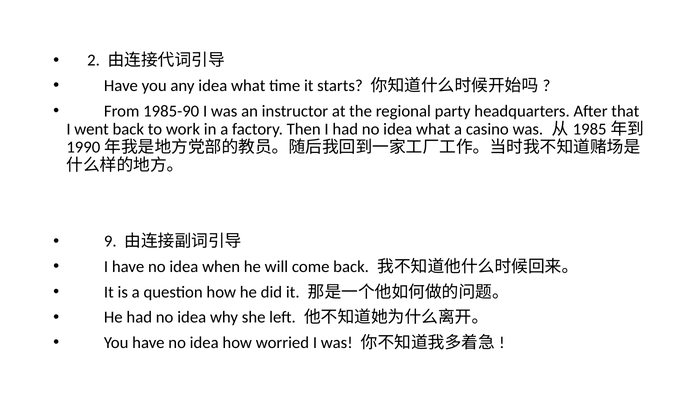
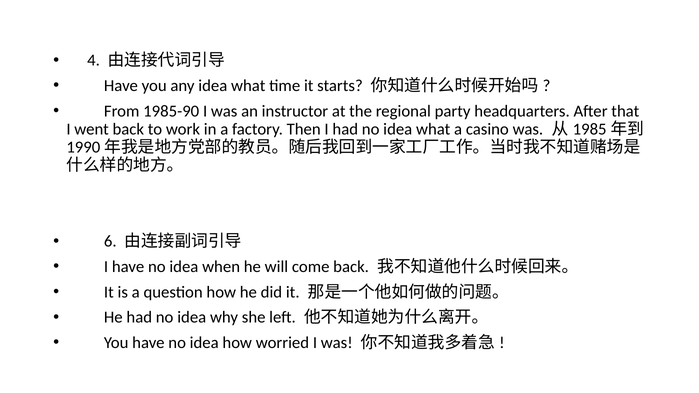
2: 2 -> 4
9: 9 -> 6
